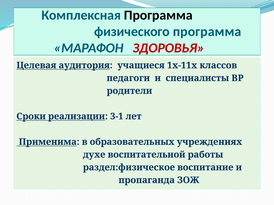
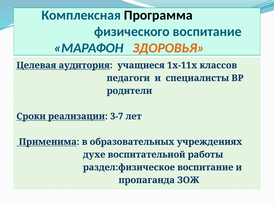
физического программа: программа -> воспитание
ЗДОРОВЬЯ colour: red -> orange
3-1: 3-1 -> 3-7
